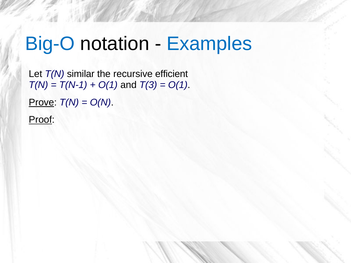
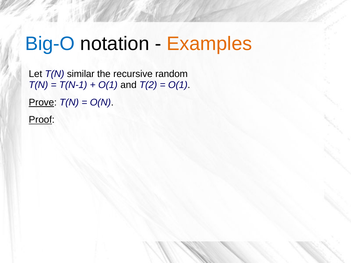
Examples colour: blue -> orange
efficient: efficient -> random
T(3: T(3 -> T(2
